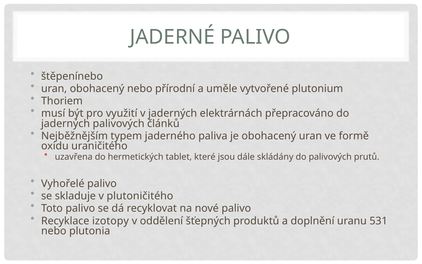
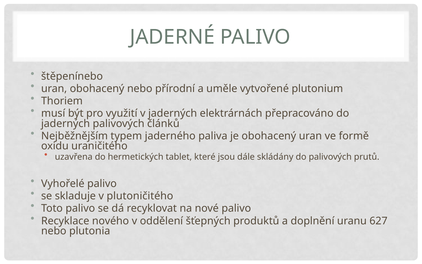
izotopy: izotopy -> nového
531: 531 -> 627
